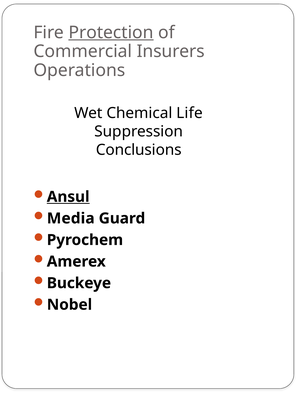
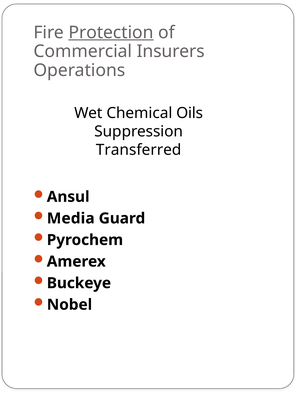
Life: Life -> Oils
Conclusions: Conclusions -> Transferred
Ansul underline: present -> none
